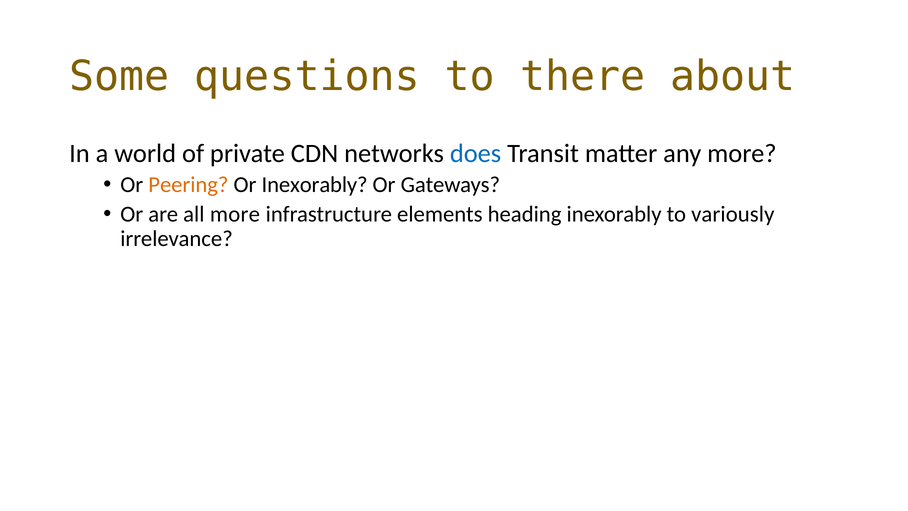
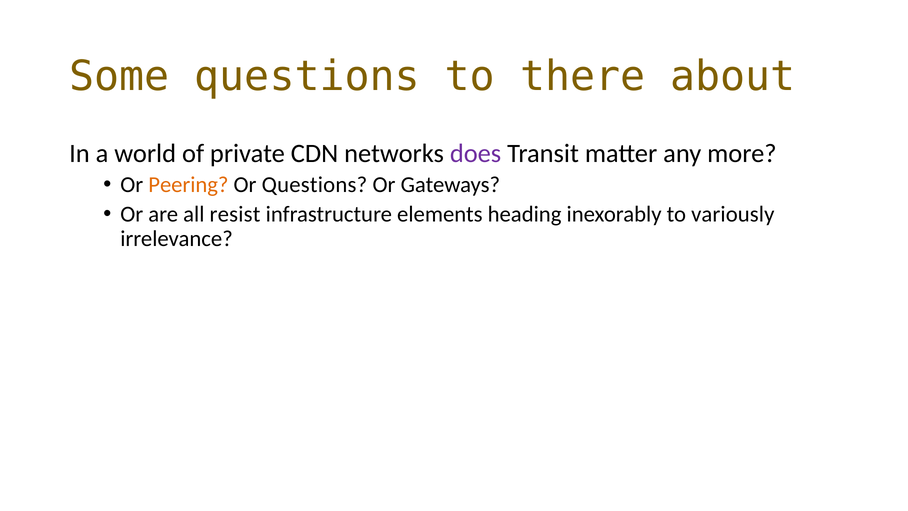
does colour: blue -> purple
Or Inexorably: Inexorably -> Questions
all more: more -> resist
